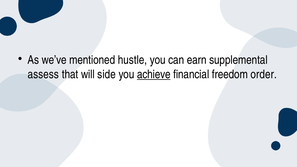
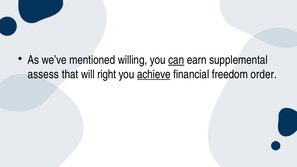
hustle: hustle -> willing
can underline: none -> present
side: side -> right
